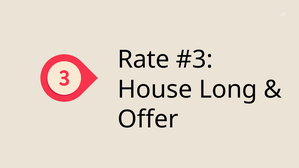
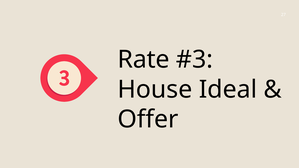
Long: Long -> Ideal
